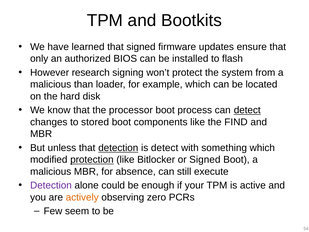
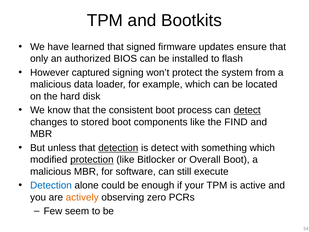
research: research -> captured
than: than -> data
processor: processor -> consistent
or Signed: Signed -> Overall
absence: absence -> software
Detection at (51, 185) colour: purple -> blue
